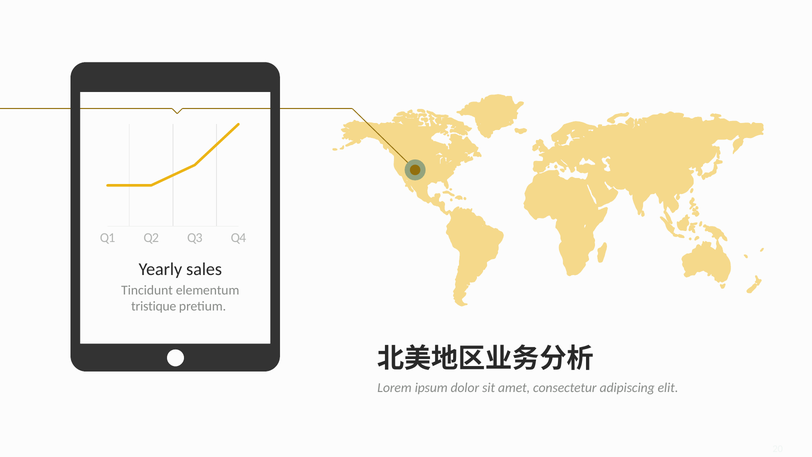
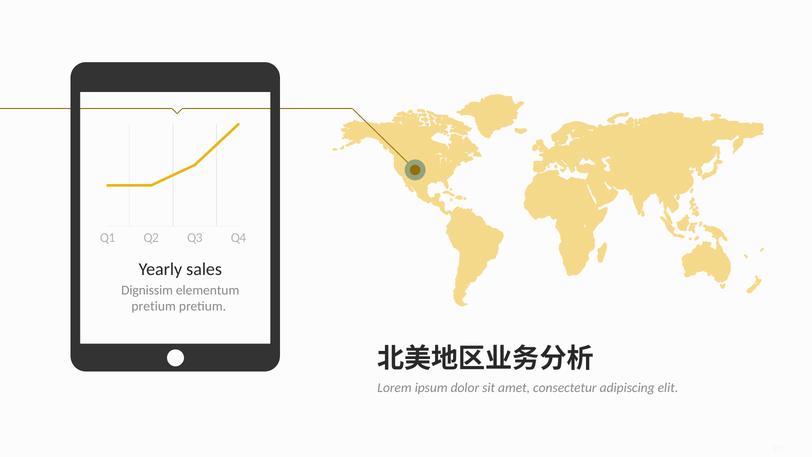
Tincidunt: Tincidunt -> Dignissim
tristique at (154, 306): tristique -> pretium
